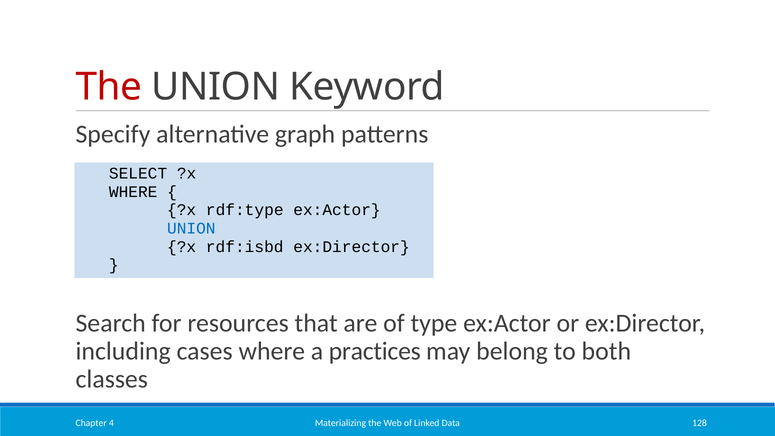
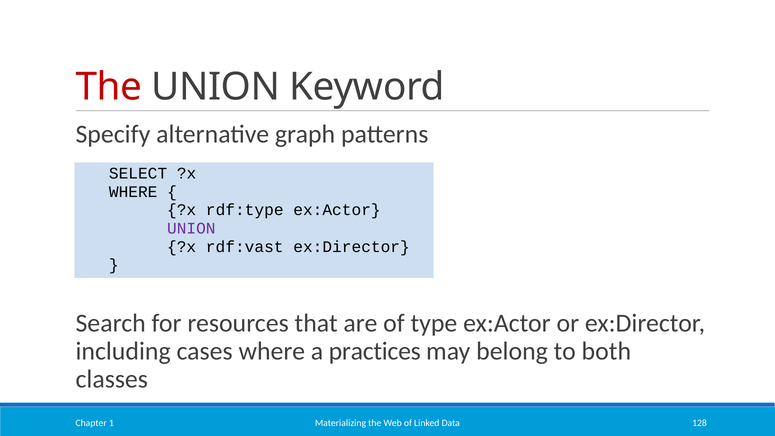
UNION at (191, 228) colour: blue -> purple
rdf:isbd: rdf:isbd -> rdf:vast
4: 4 -> 1
